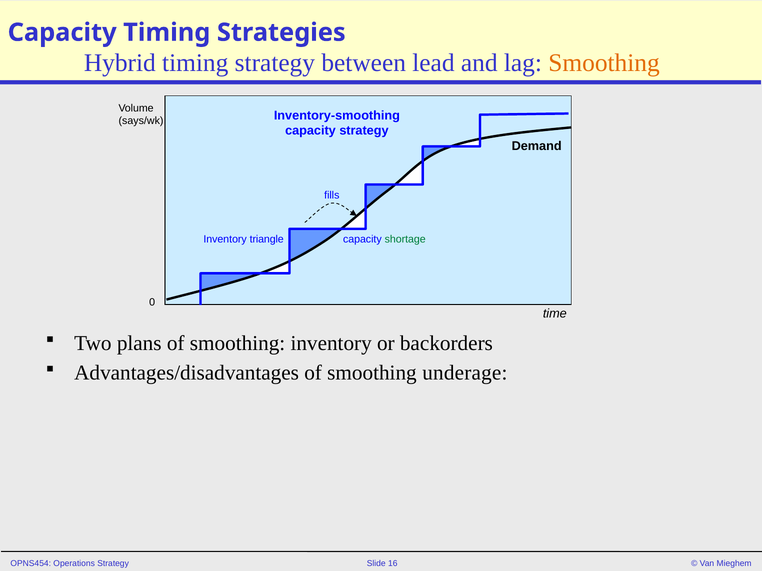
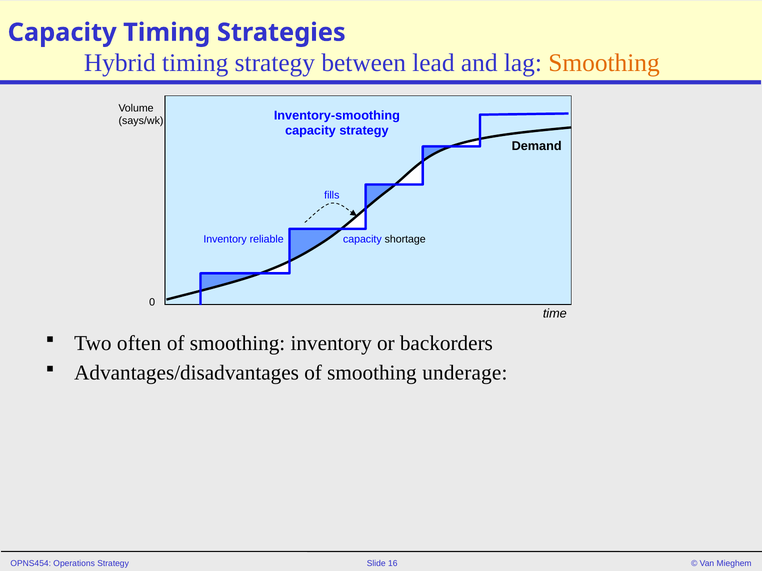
triangle: triangle -> reliable
shortage colour: green -> black
plans: plans -> often
